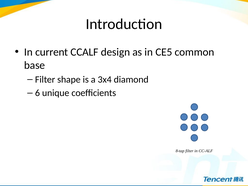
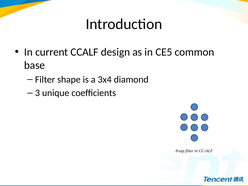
6: 6 -> 3
